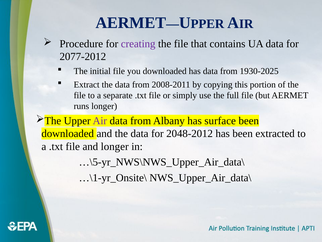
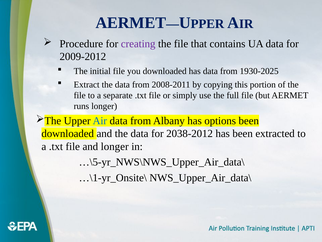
2077-2012: 2077-2012 -> 2009-2012
Air colour: purple -> blue
surface: surface -> options
2048-2012: 2048-2012 -> 2038-2012
